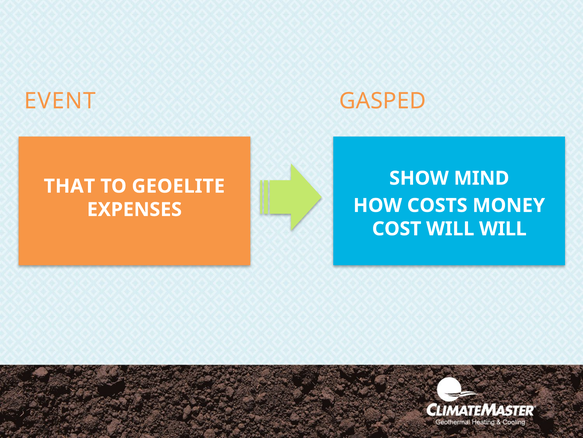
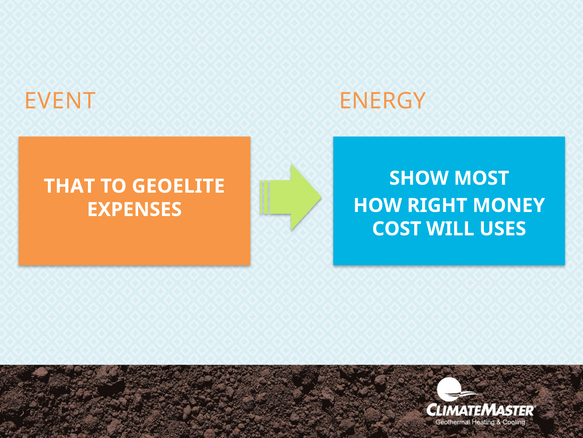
GASPED: GASPED -> ENERGY
MIND: MIND -> MOST
COSTS: COSTS -> RIGHT
WILL WILL: WILL -> USES
